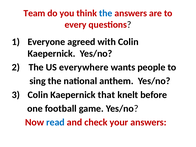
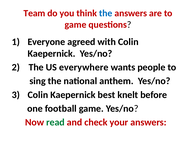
every at (76, 25): every -> game
that: that -> best
read colour: blue -> green
